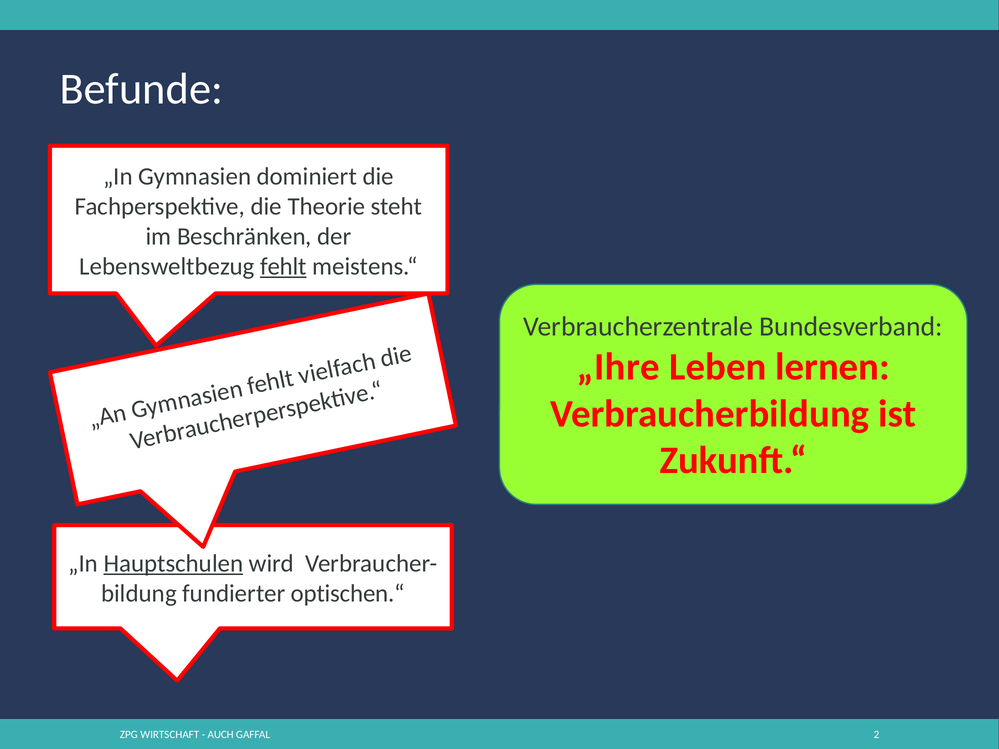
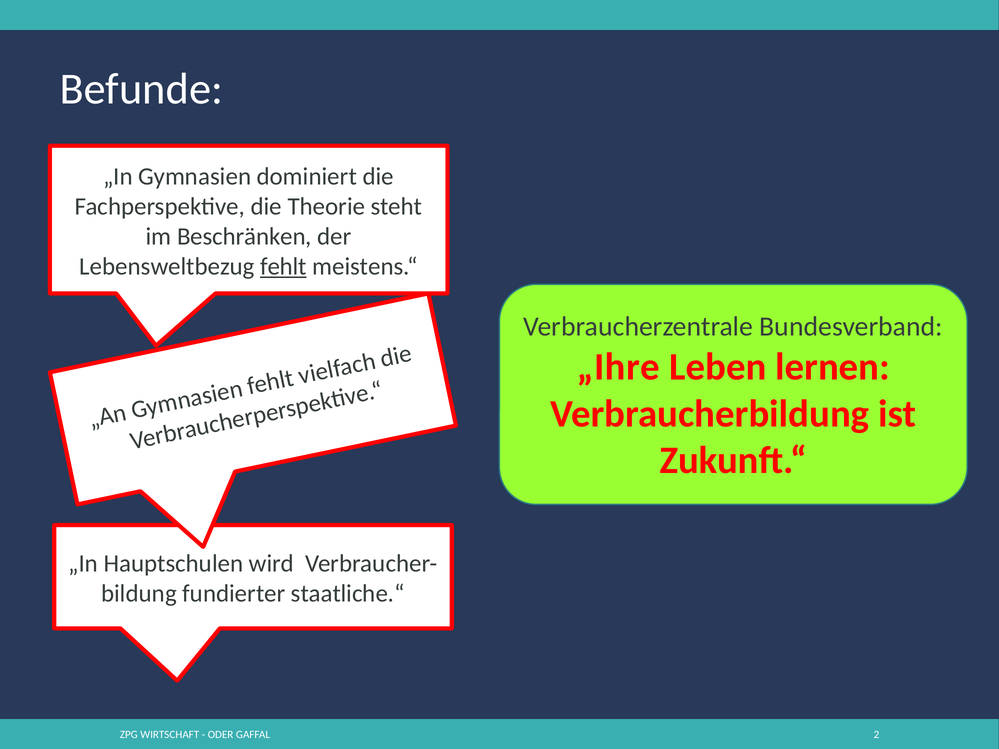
Hauptschulen underline: present -> none
optischen.“: optischen.“ -> staatliche.“
AUCH: AUCH -> ODER
